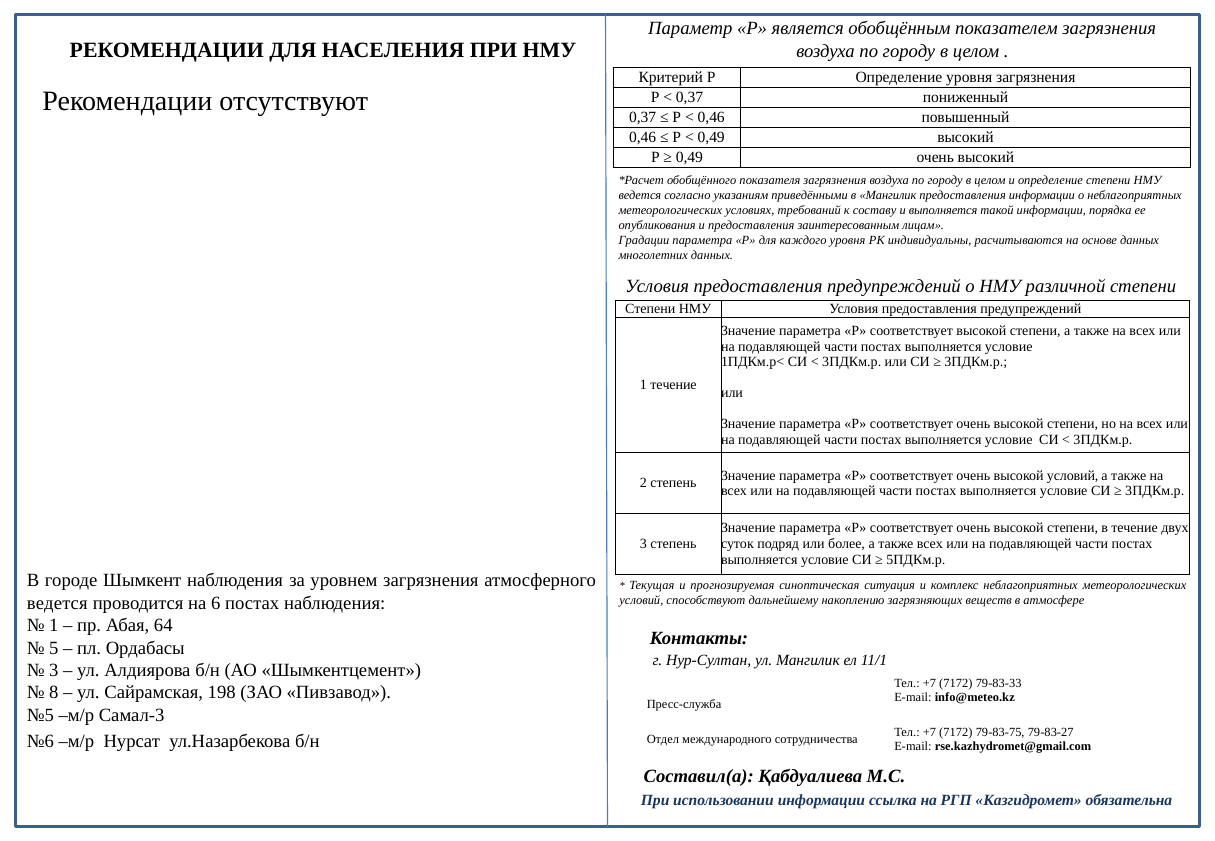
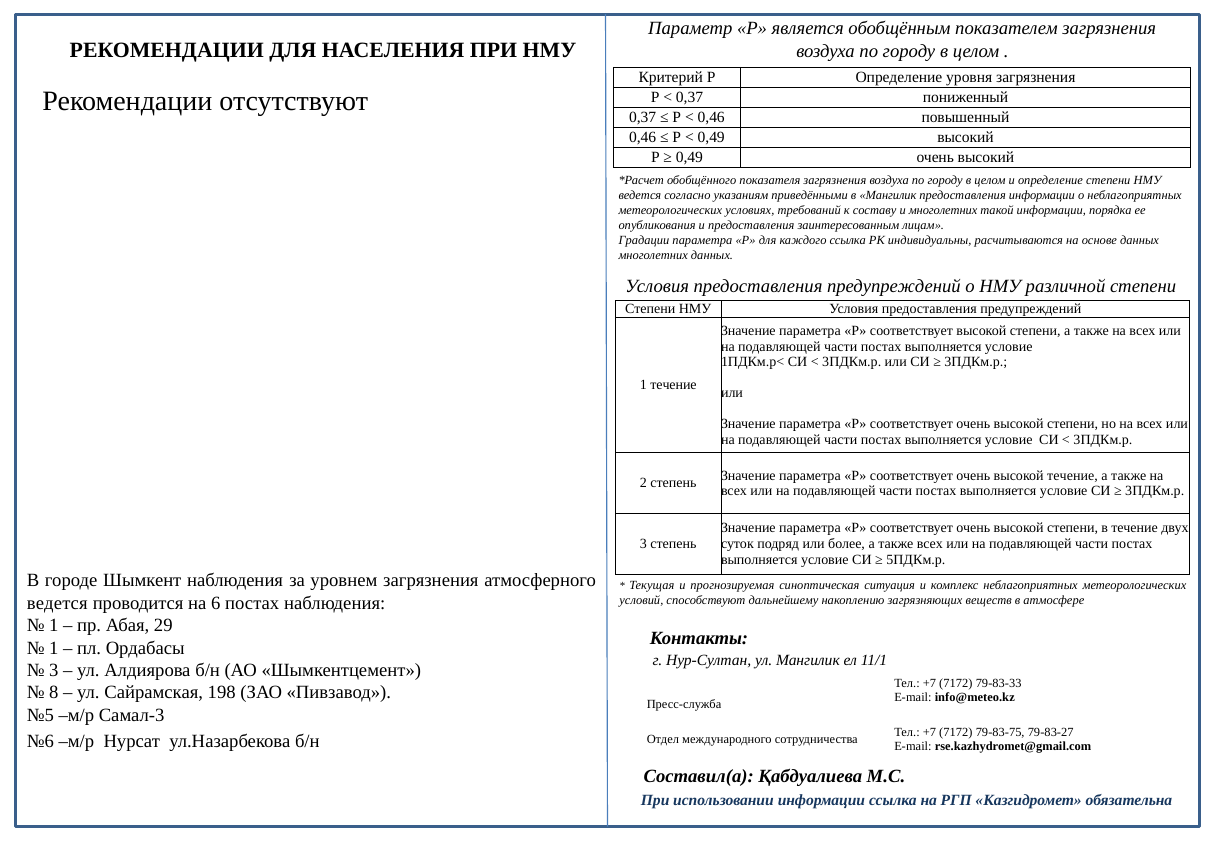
и выполняется: выполняется -> многолетних
каждого уровня: уровня -> ссылка
высокой условий: условий -> течение
64: 64 -> 29
5 at (54, 648): 5 -> 1
